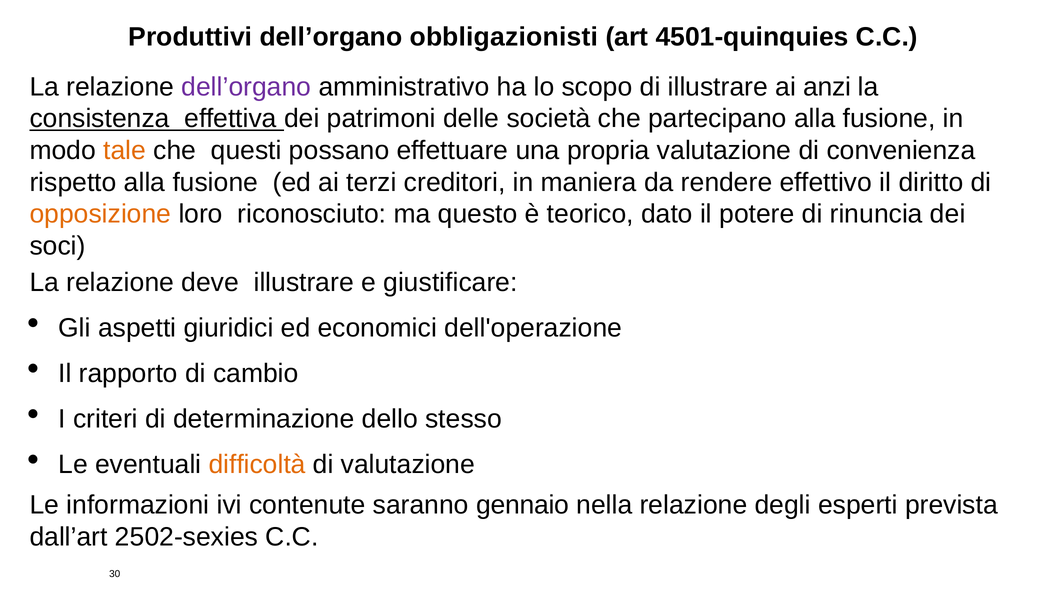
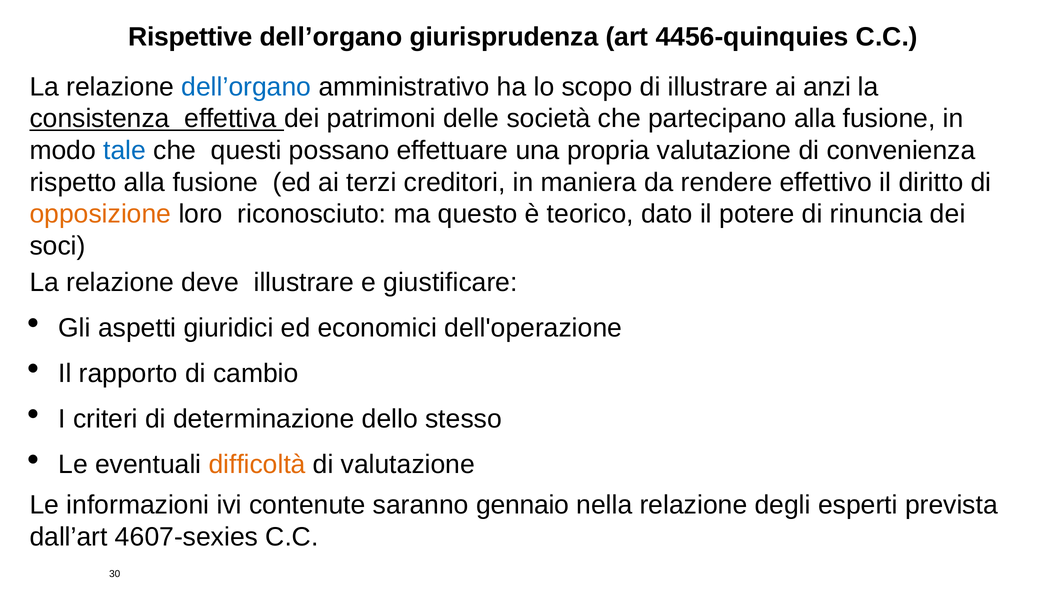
Produttivi: Produttivi -> Rispettive
obbligazionisti: obbligazionisti -> giurisprudenza
4501-quinquies: 4501-quinquies -> 4456-quinquies
dell’organo at (246, 87) colour: purple -> blue
tale colour: orange -> blue
2502-sexies: 2502-sexies -> 4607-sexies
